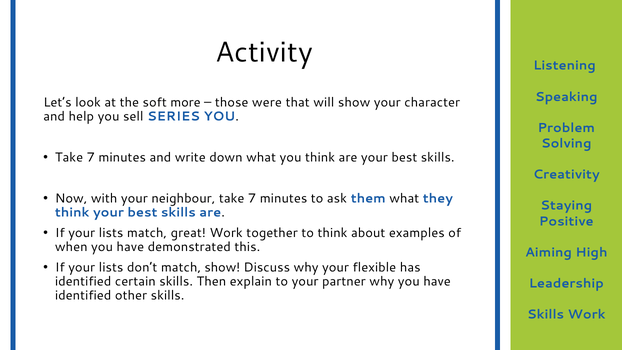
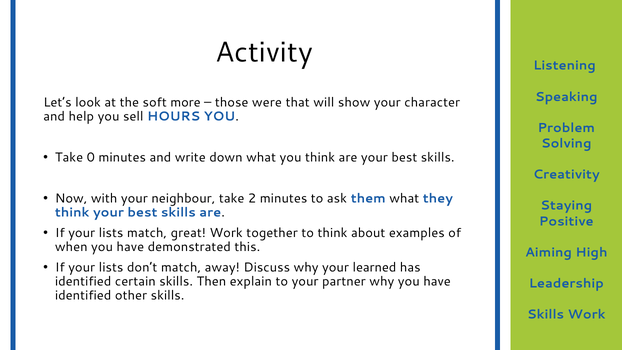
SERIES: SERIES -> HOURS
7 at (91, 158): 7 -> 0
neighbour take 7: 7 -> 2
match show: show -> away
flexible: flexible -> learned
